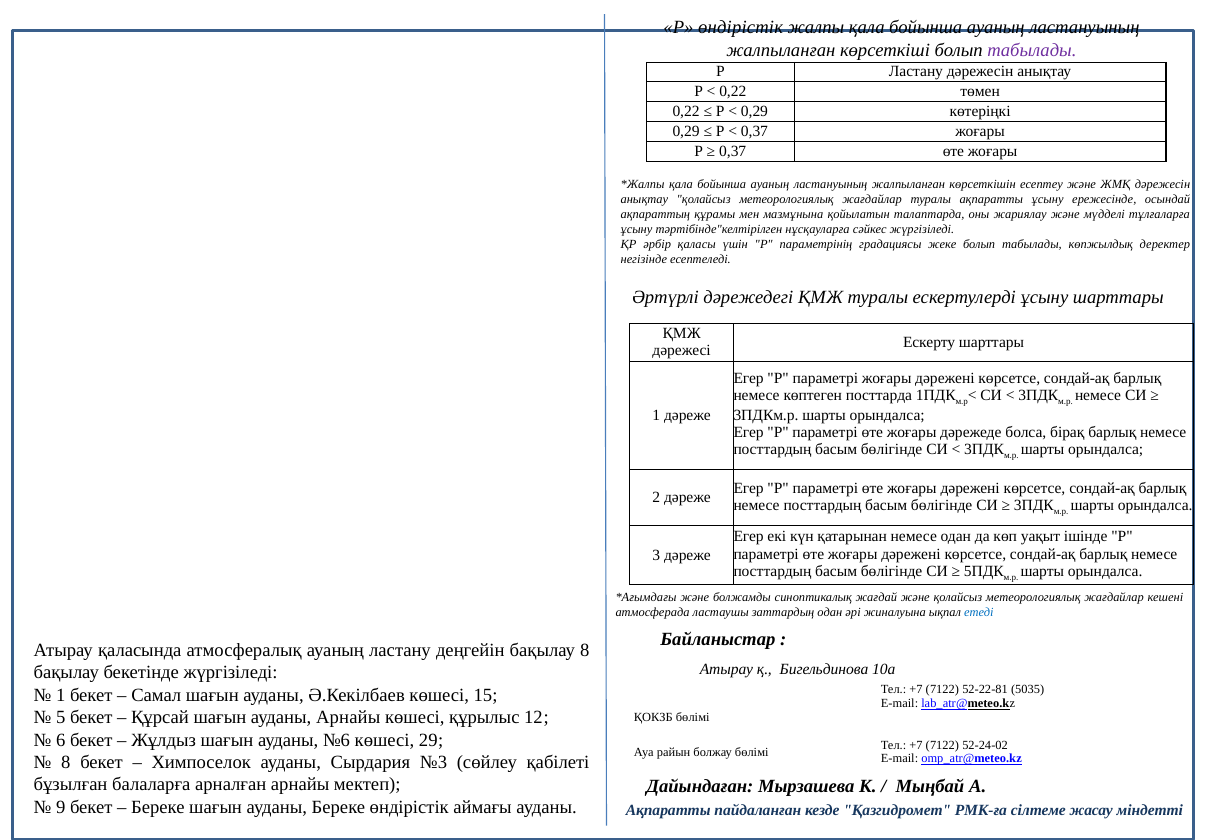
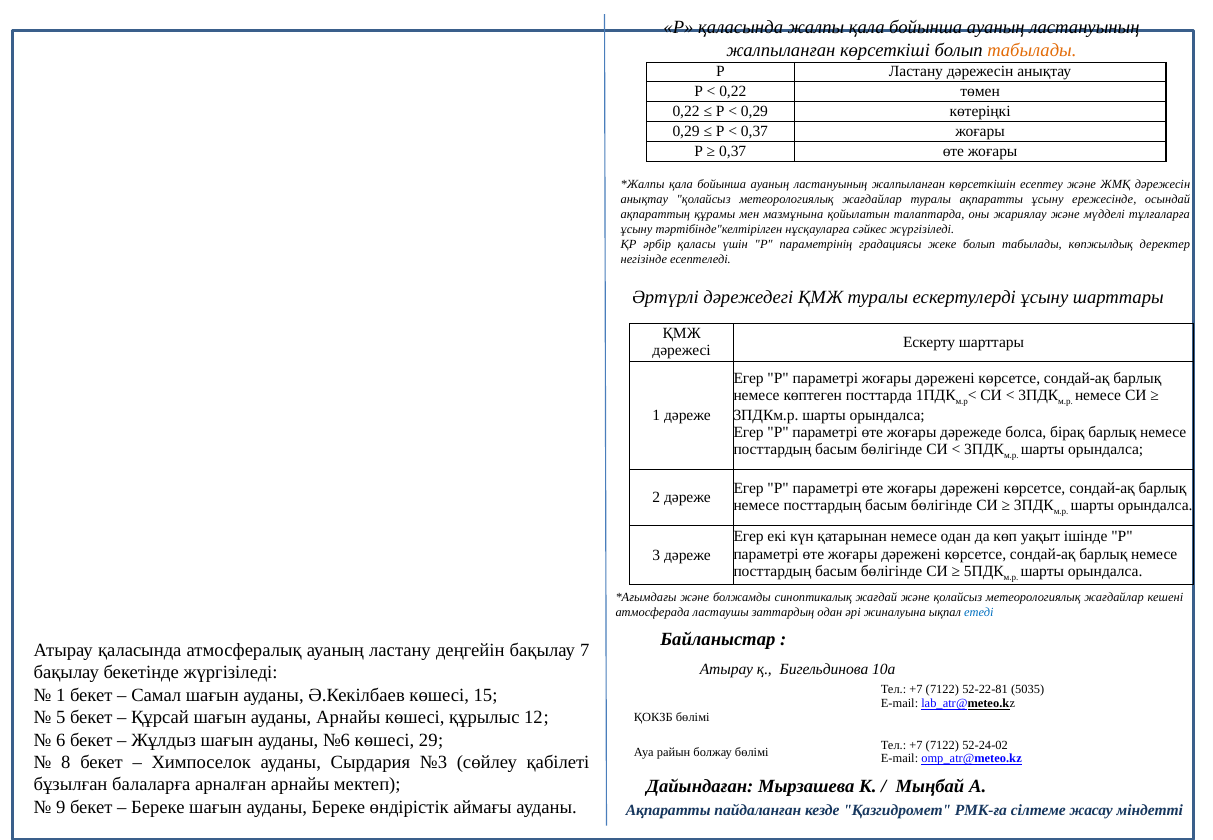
Р өндірістік: өндірістік -> қаласында
табылады at (1032, 50) colour: purple -> orange
бақылау 8: 8 -> 7
